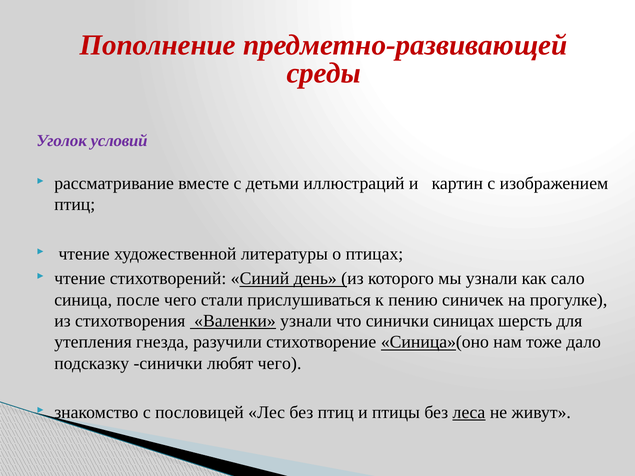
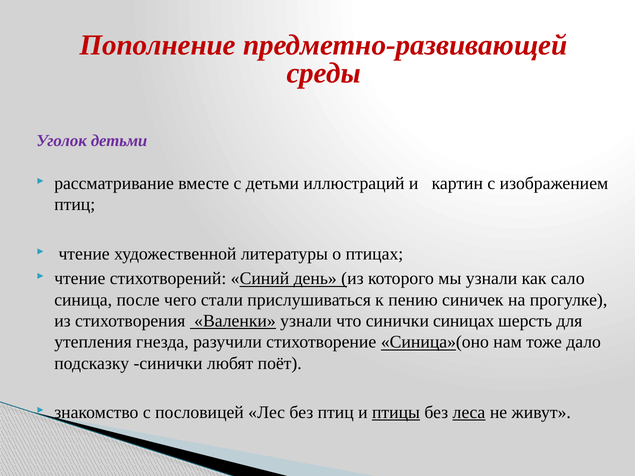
Уголок условий: условий -> детьми
любят чего: чего -> поёт
птицы underline: none -> present
